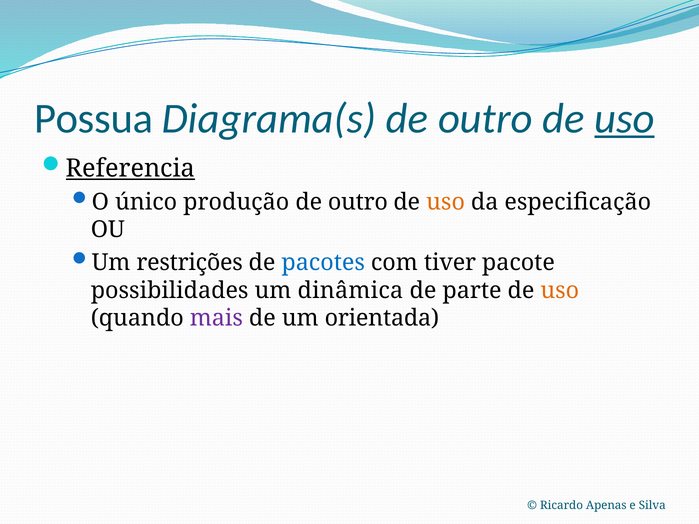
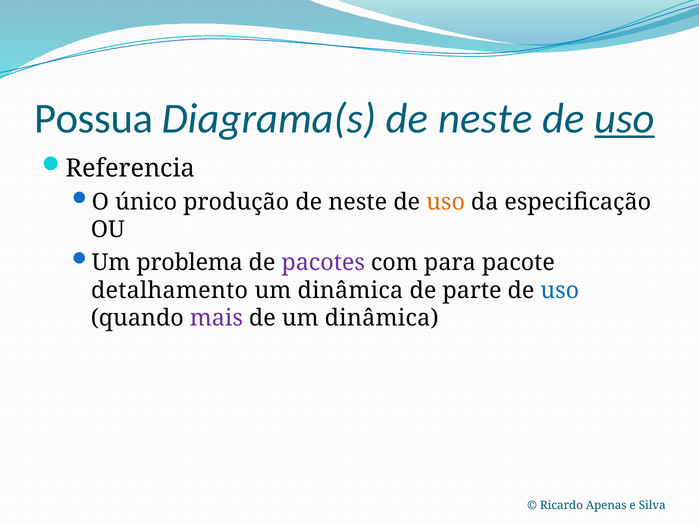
Diagrama(s de outro: outro -> neste
Referencia underline: present -> none
outro at (358, 202): outro -> neste
restrições: restrições -> problema
pacotes colour: blue -> purple
tiver: tiver -> para
possibilidades: possibilidades -> detalhamento
uso at (560, 290) colour: orange -> blue
de um orientada: orientada -> dinâmica
